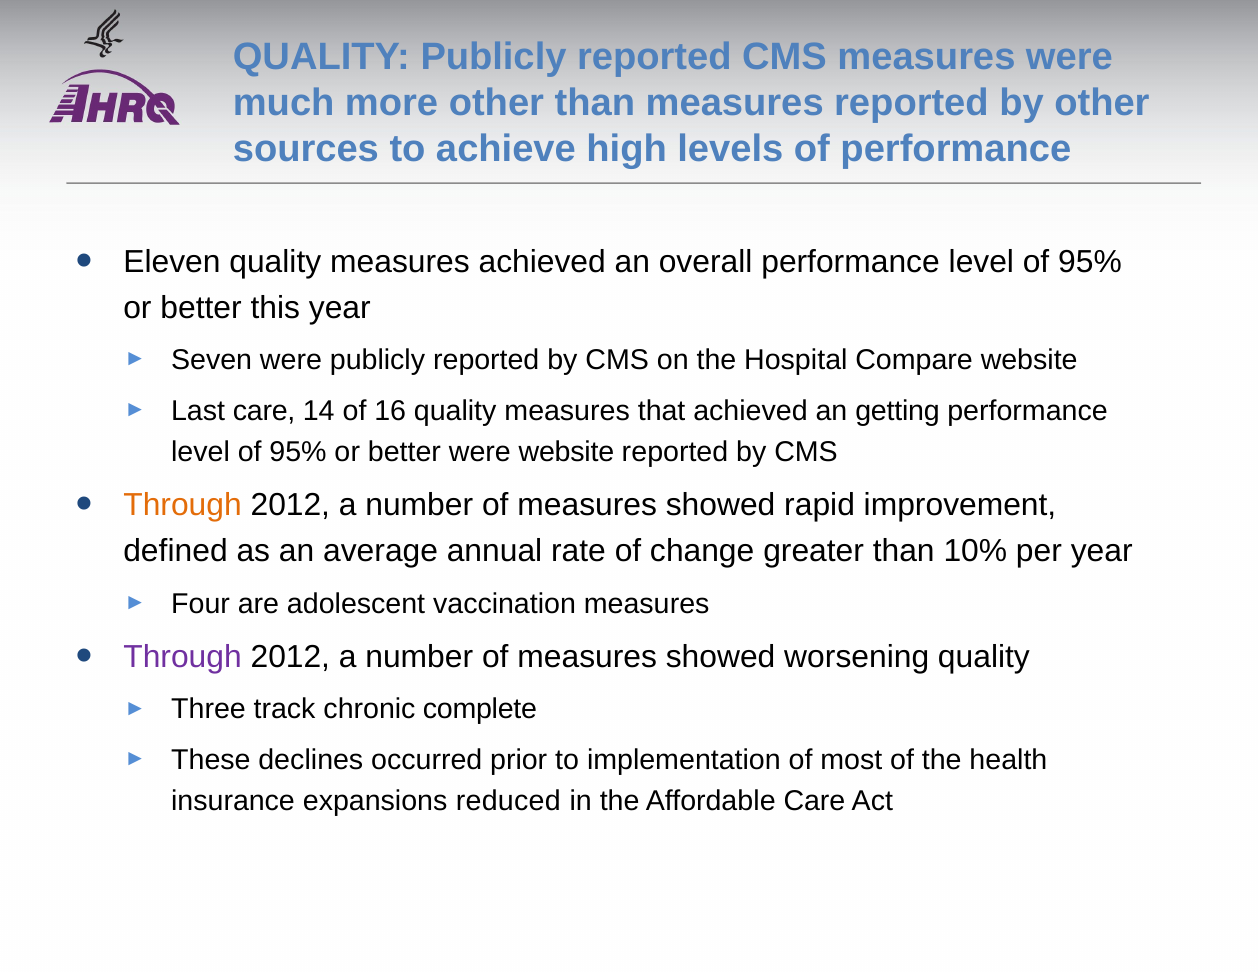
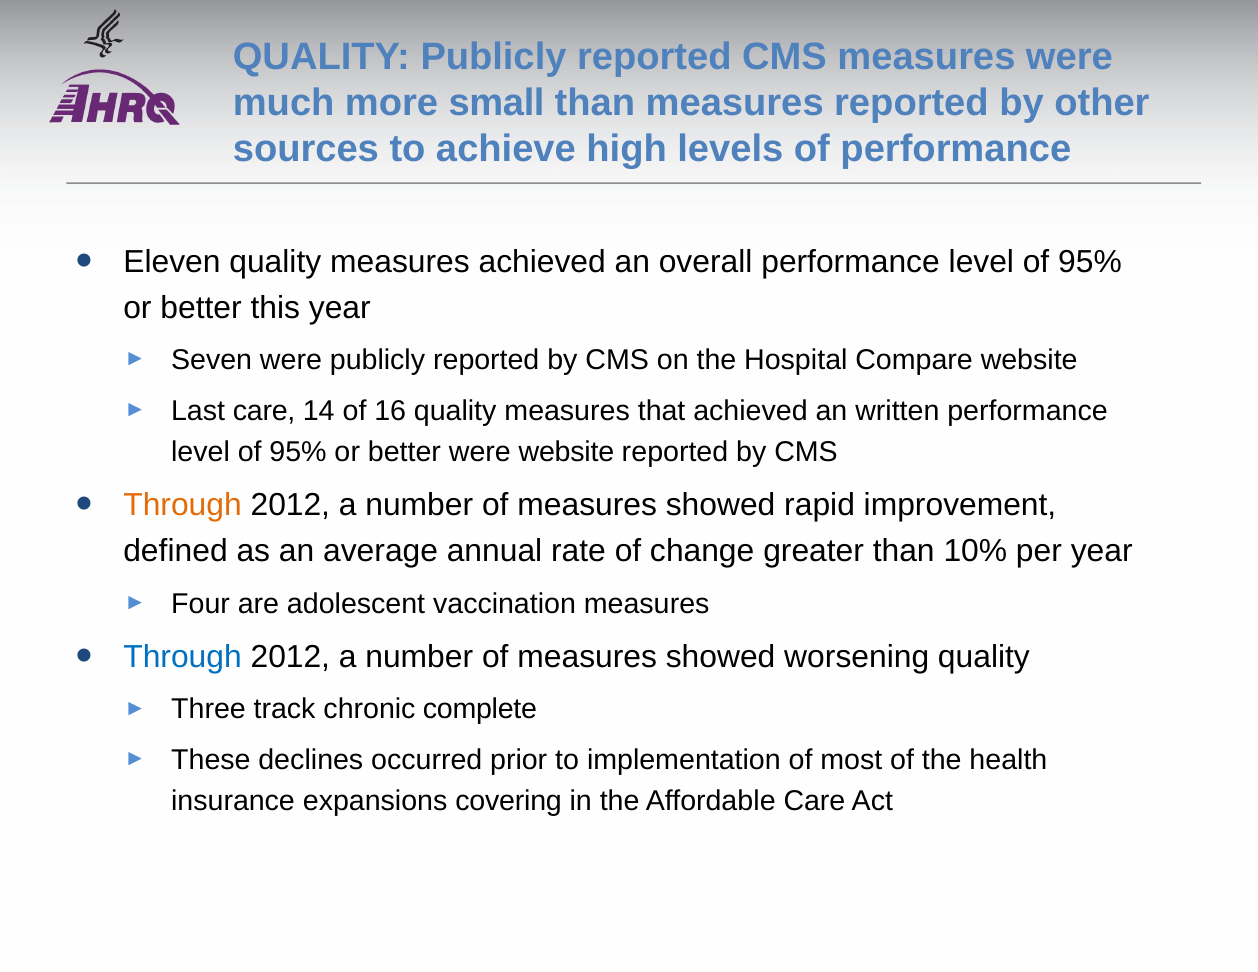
more other: other -> small
getting: getting -> written
Through at (183, 657) colour: purple -> blue
reduced: reduced -> covering
